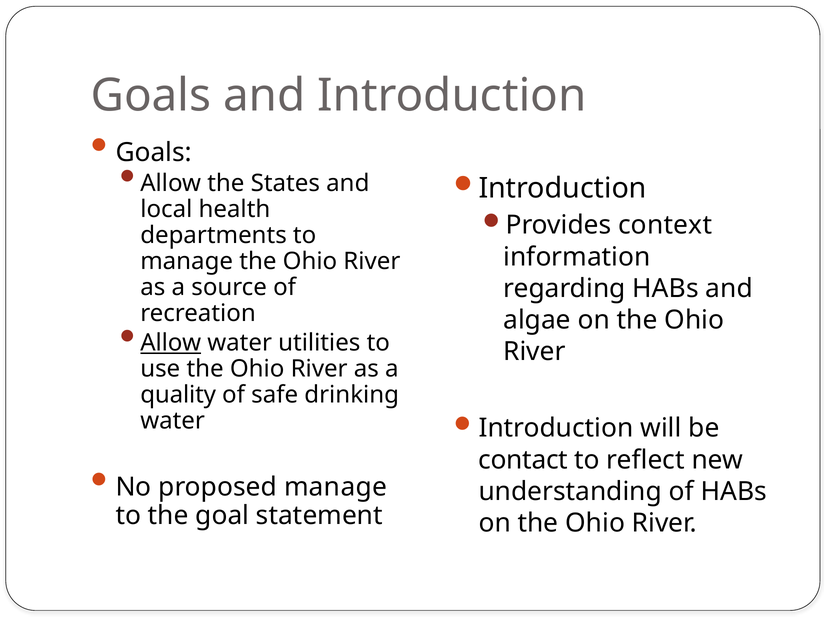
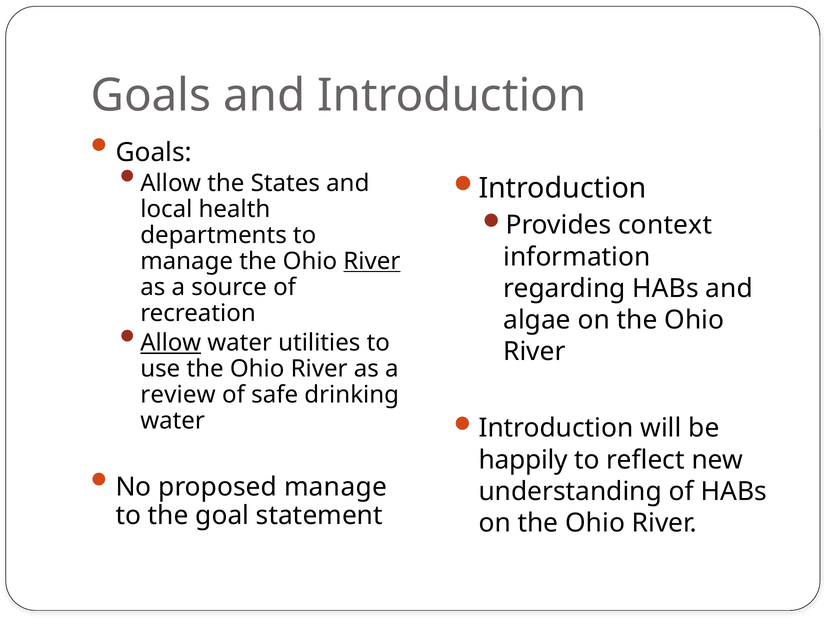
River at (372, 261) underline: none -> present
quality: quality -> review
contact: contact -> happily
